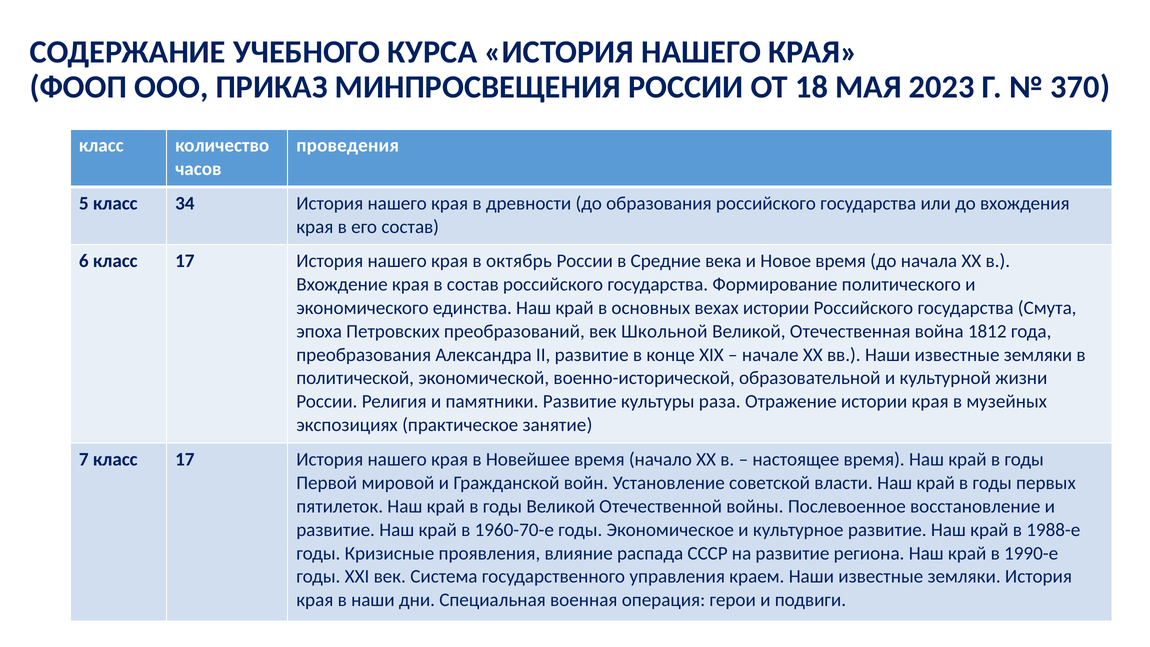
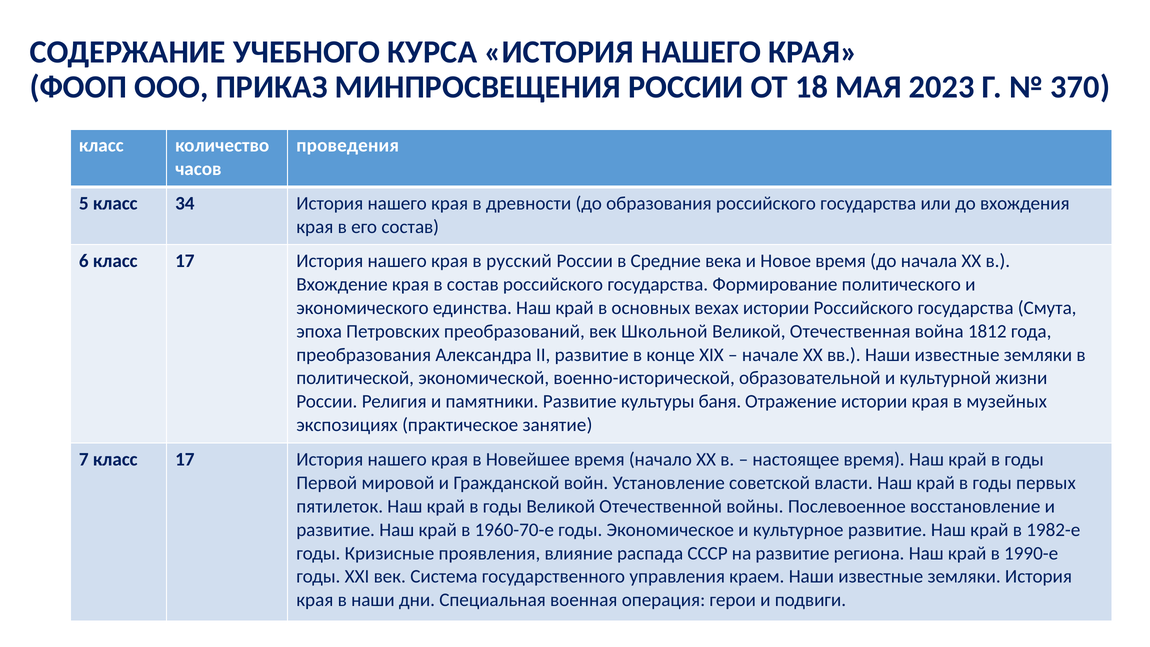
октябрь: октябрь -> русский
раза: раза -> баня
1988-е: 1988-е -> 1982-е
